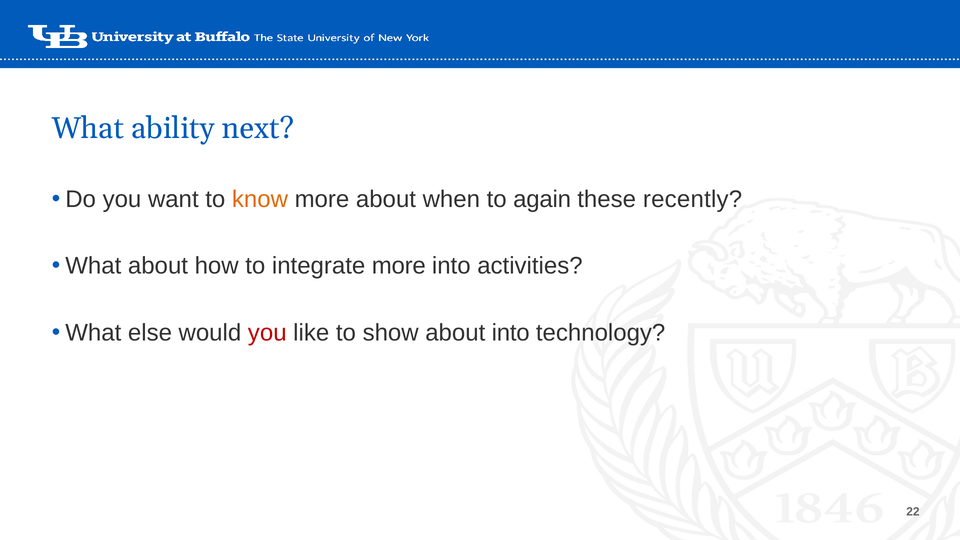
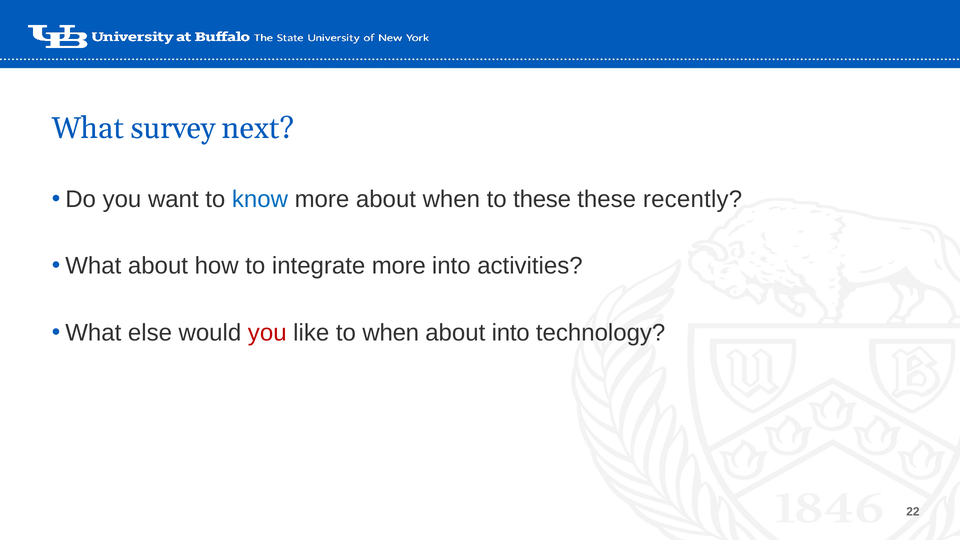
ability: ability -> survey
know colour: orange -> blue
to again: again -> these
to show: show -> when
